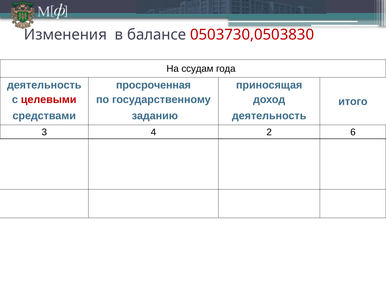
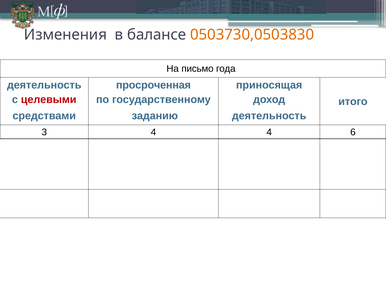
0503730,0503830 colour: red -> orange
ссудам: ссудам -> письмо
4 2: 2 -> 4
